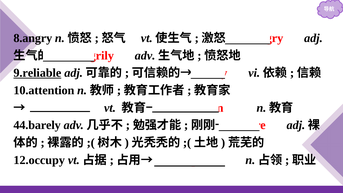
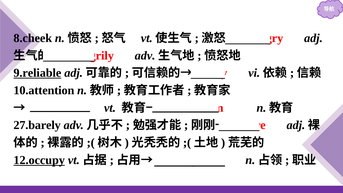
8.angry: 8.angry -> 8.cheek
44.barely: 44.barely -> 27.barely
12.occupy underline: none -> present
